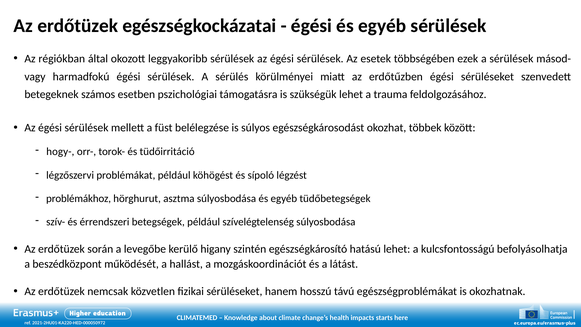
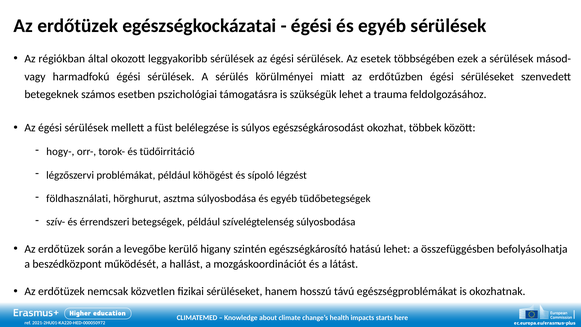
problémákhoz: problémákhoz -> földhasználati
kulcsfontosságú: kulcsfontosságú -> összefüggésben
